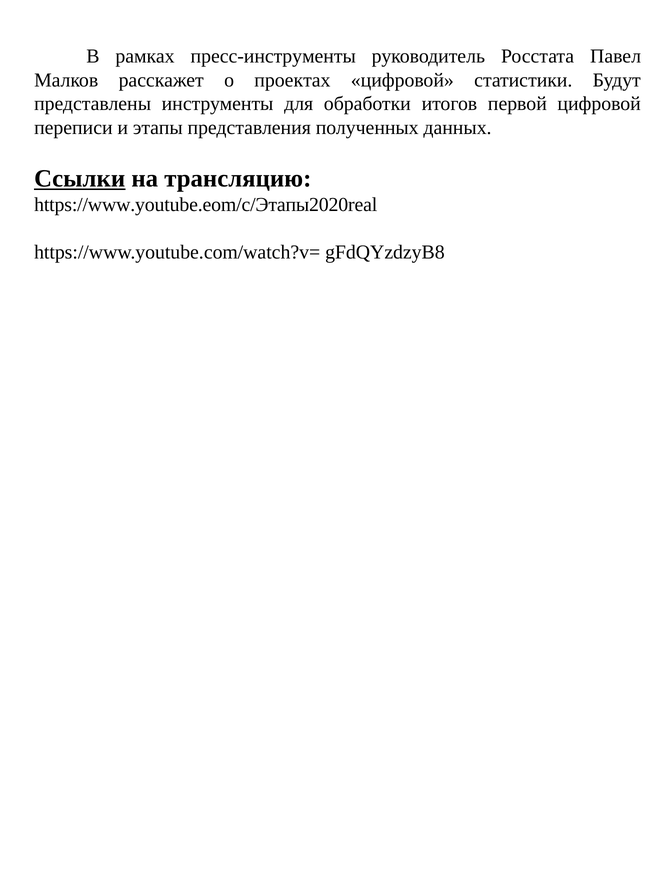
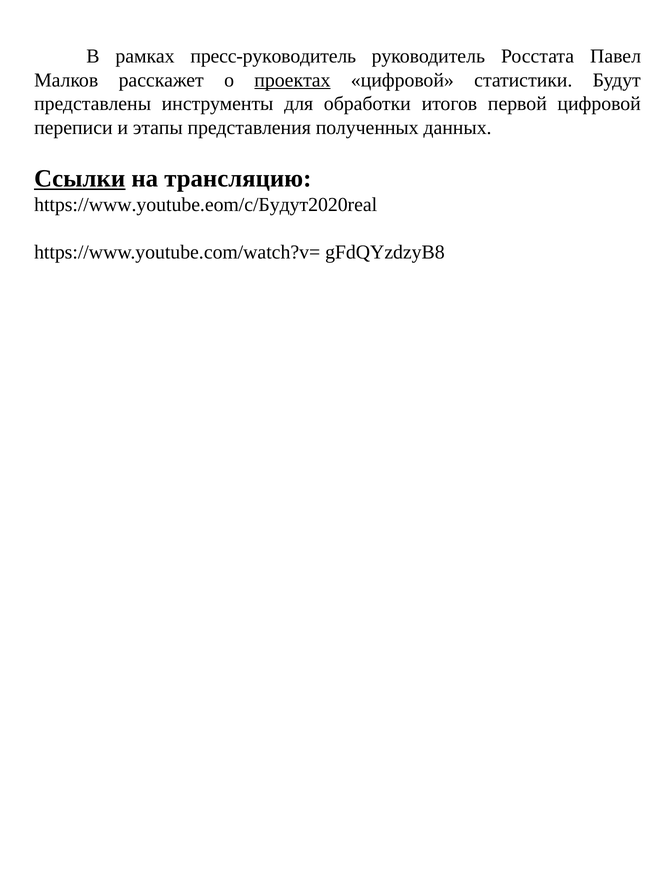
пресс-инструменты: пресс-инструменты -> пресс-руководитель
проектах underline: none -> present
https://www.youtube.eom/c/Этапы2020real: https://www.youtube.eom/c/Этапы2020real -> https://www.youtube.eom/c/Будут2020real
